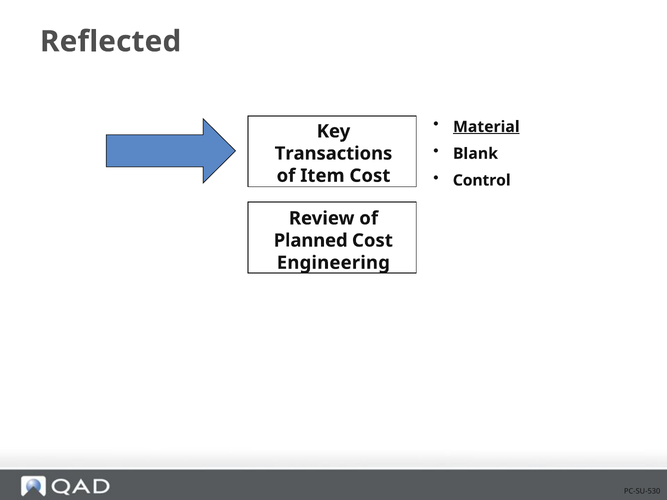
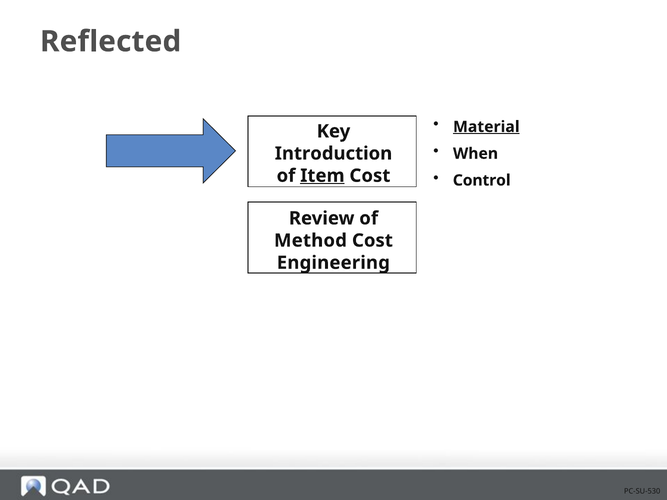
Blank: Blank -> When
Transactions: Transactions -> Introduction
Item underline: none -> present
Planned: Planned -> Method
